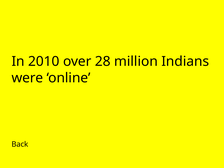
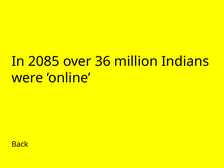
2010: 2010 -> 2085
28: 28 -> 36
